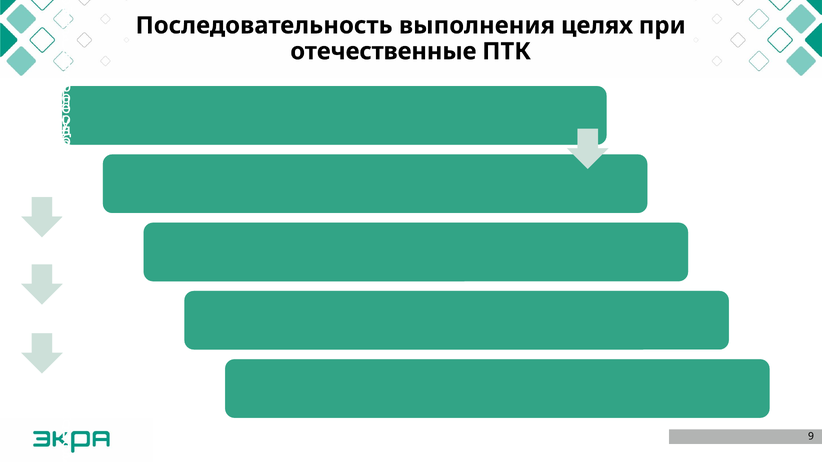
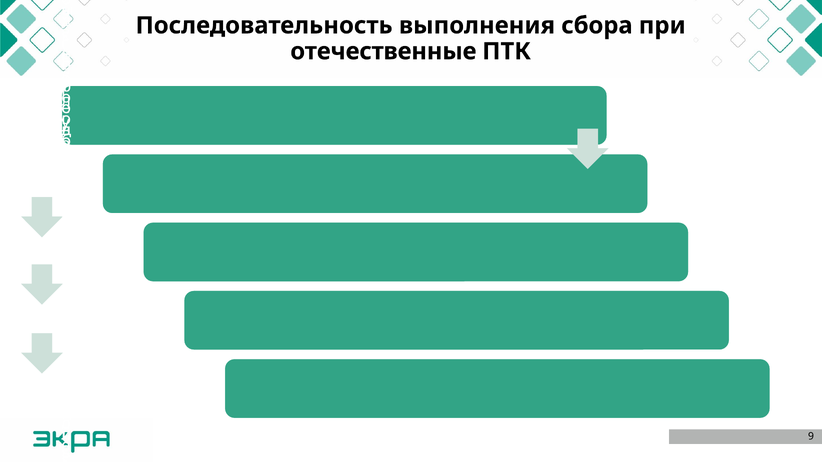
целях: целях -> сбора
